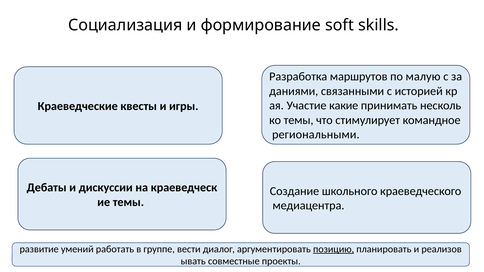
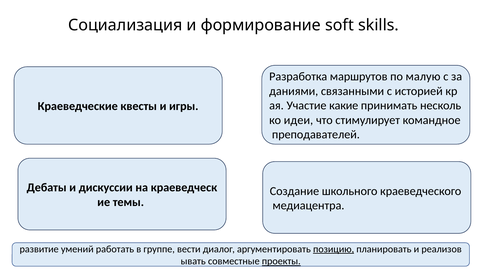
темы at (299, 120): темы -> идеи
региональными: региональными -> преподавателей
проекты underline: none -> present
